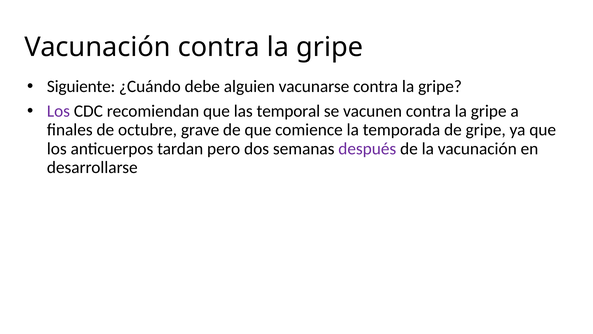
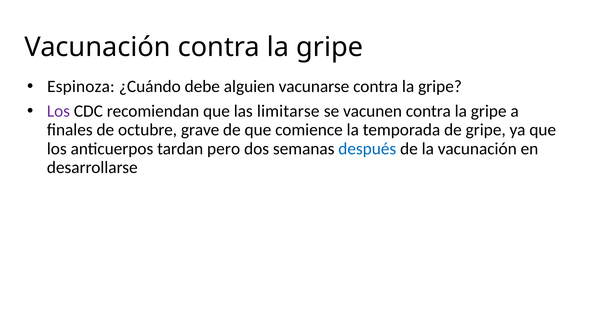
Siguiente: Siguiente -> Espinoza
temporal: temporal -> limitarse
después colour: purple -> blue
